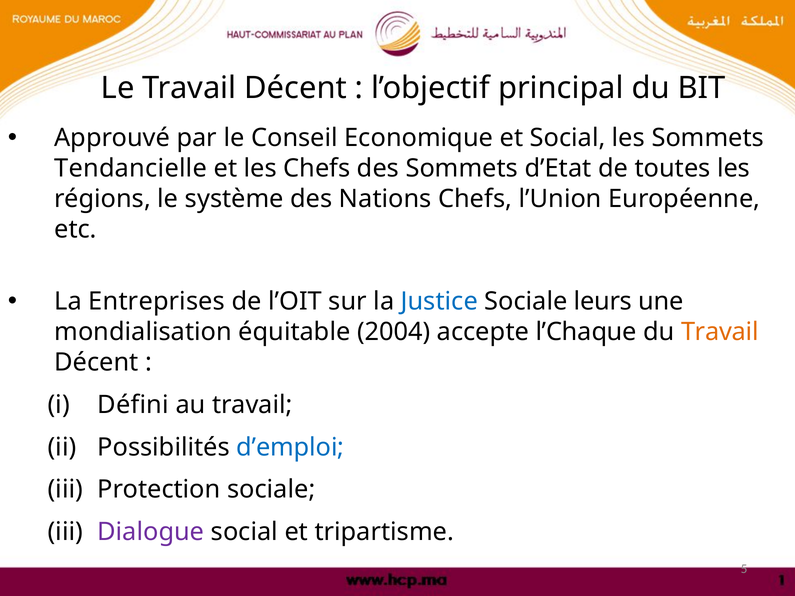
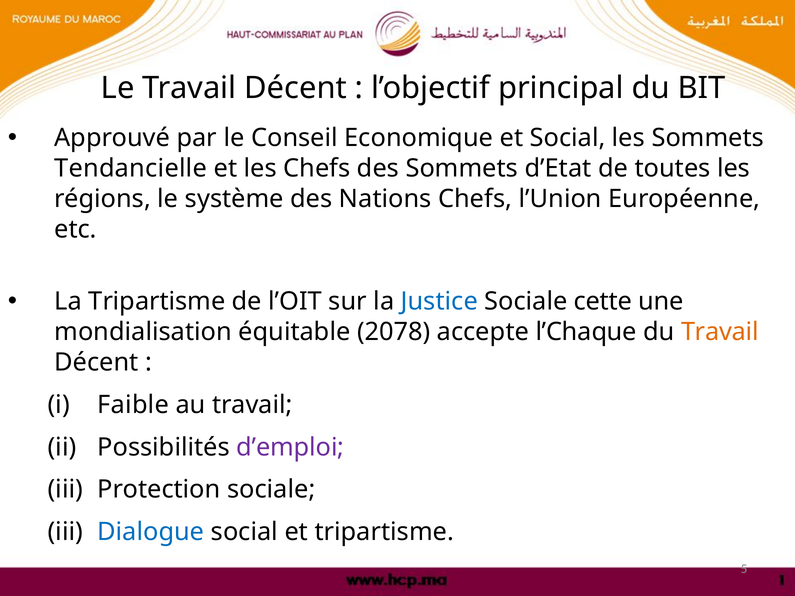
La Entreprises: Entreprises -> Tripartisme
leurs: leurs -> cette
2004: 2004 -> 2078
Défini: Défini -> Faible
d’emploi colour: blue -> purple
Dialogue colour: purple -> blue
